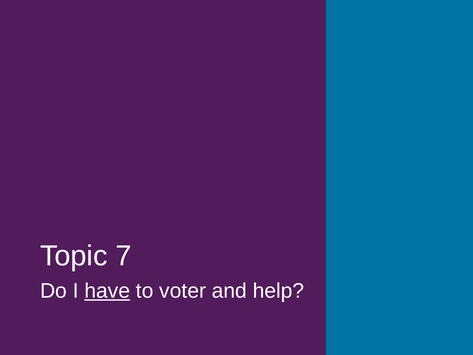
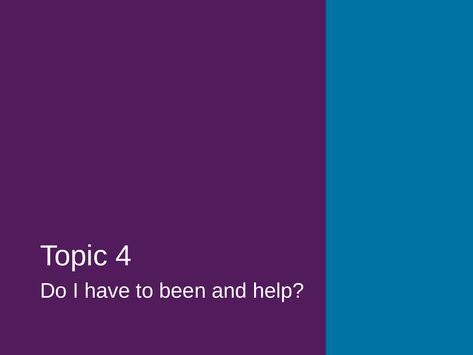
7: 7 -> 4
have underline: present -> none
voter: voter -> been
